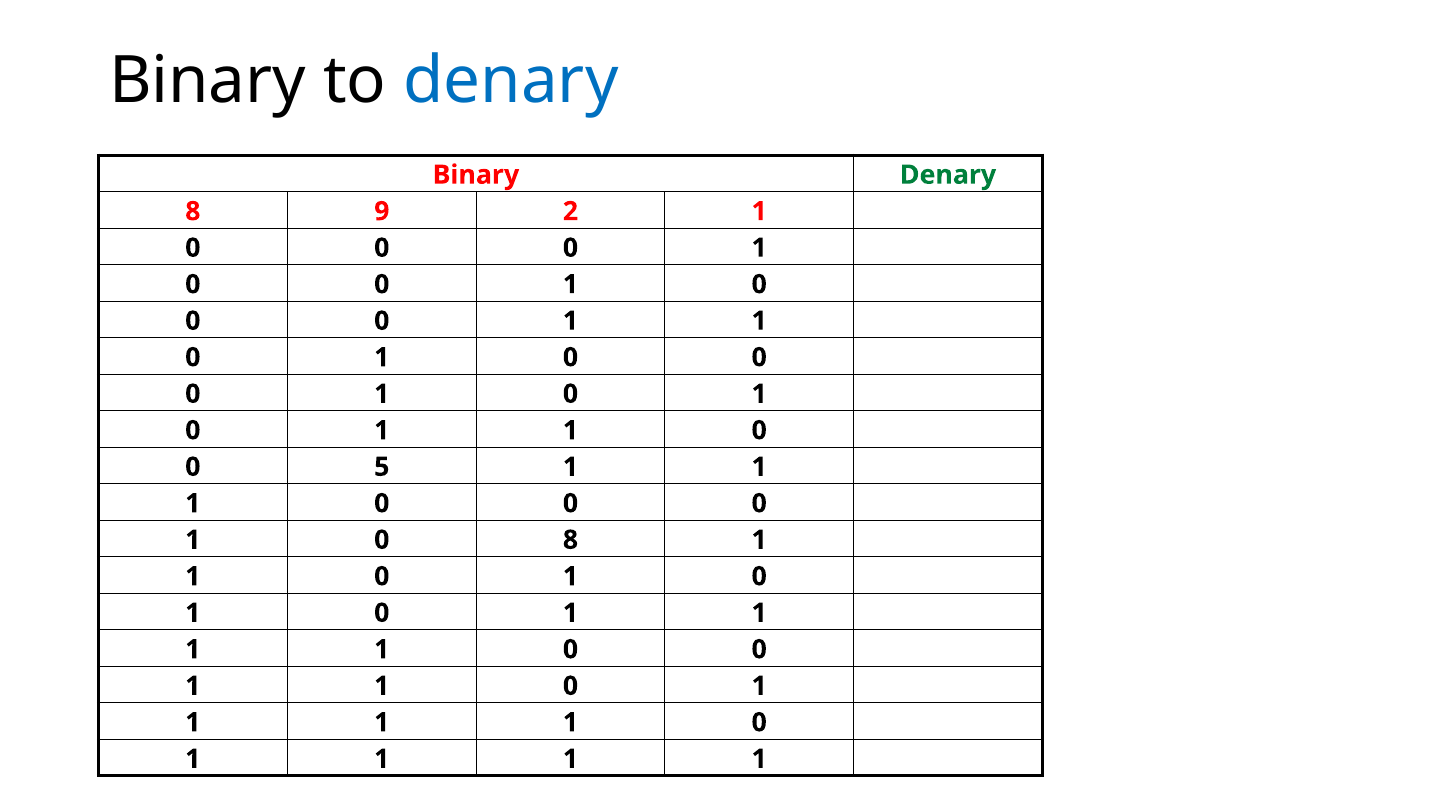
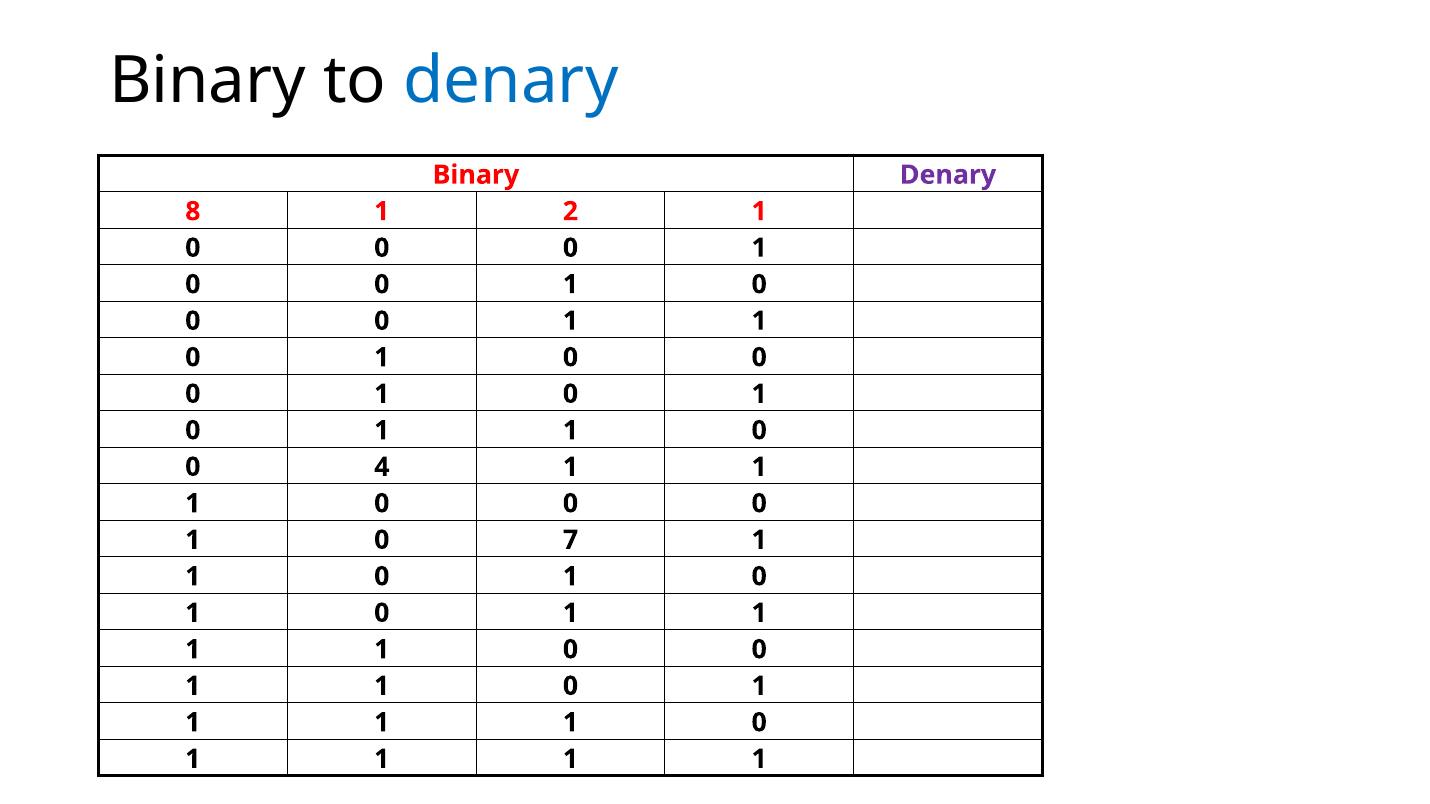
Denary at (948, 175) colour: green -> purple
8 9: 9 -> 1
5: 5 -> 4
0 8: 8 -> 7
